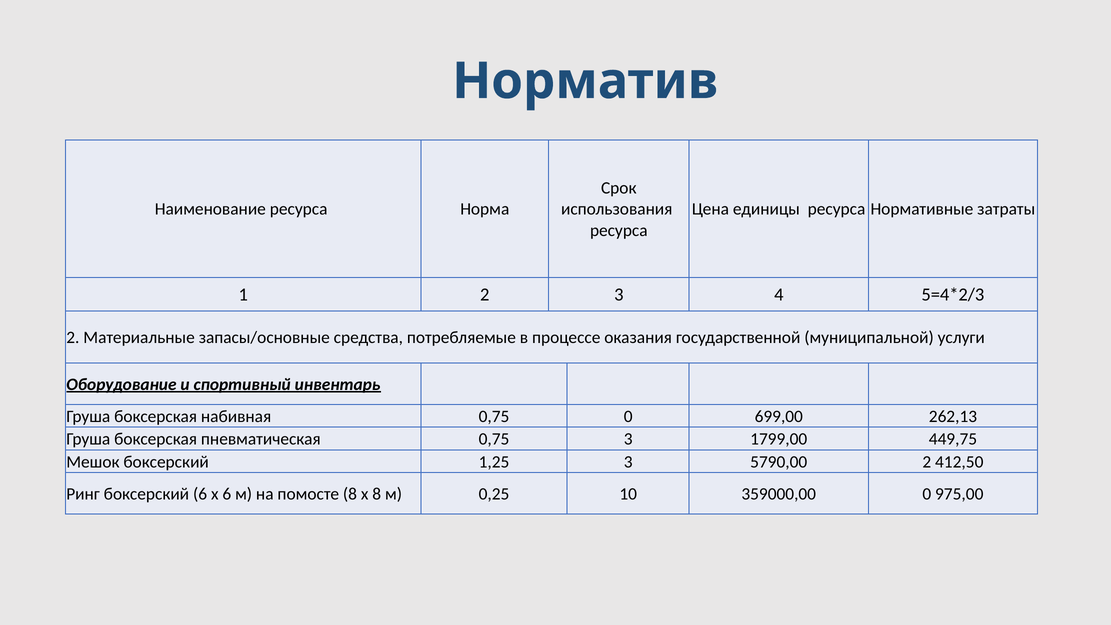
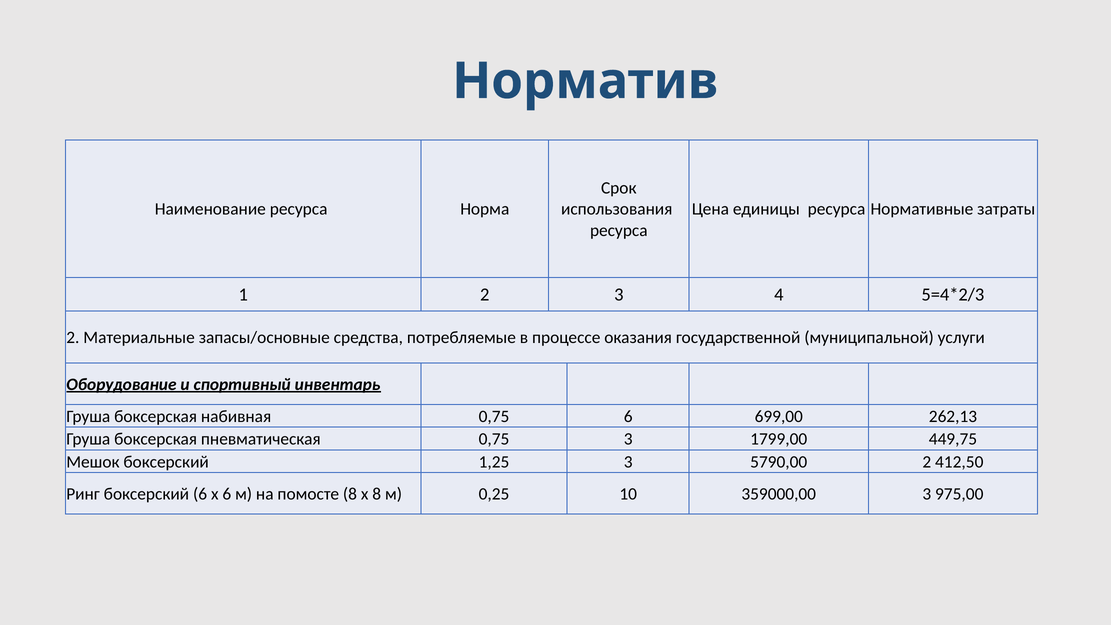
0,75 0: 0 -> 6
359000,00 0: 0 -> 3
